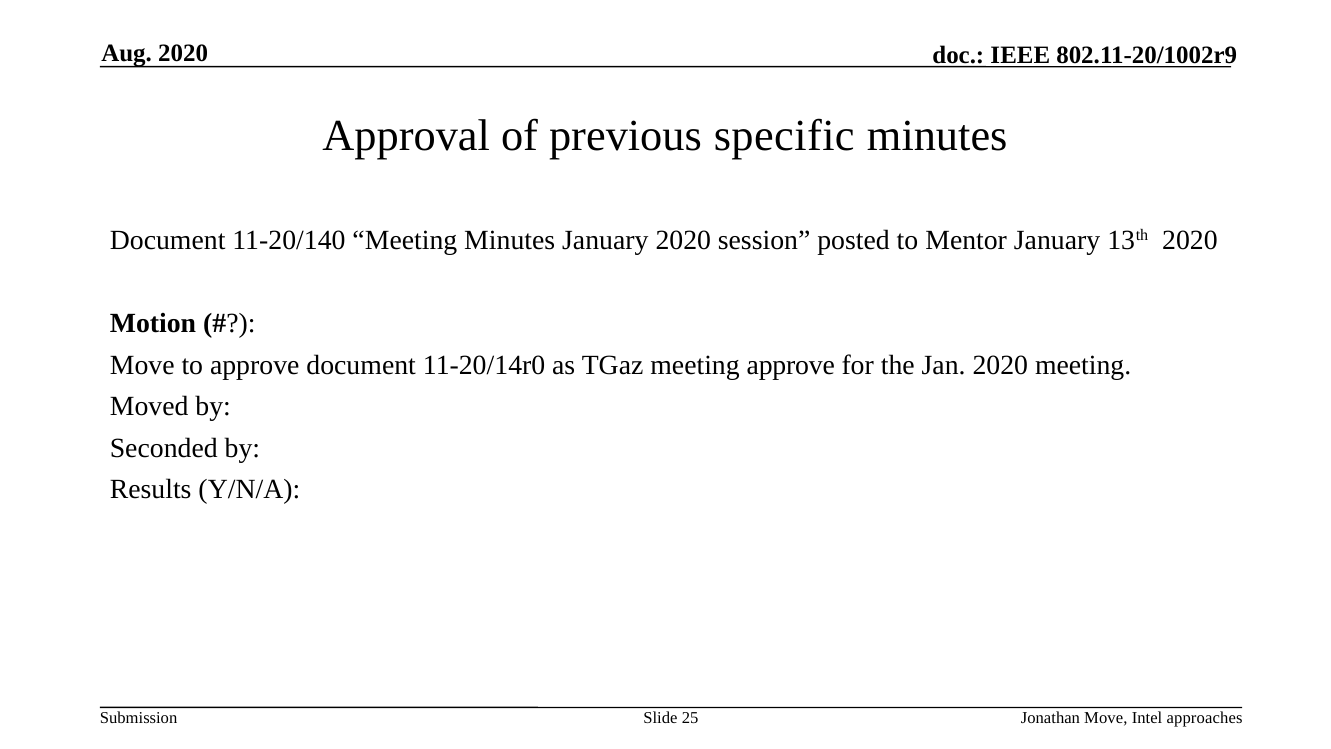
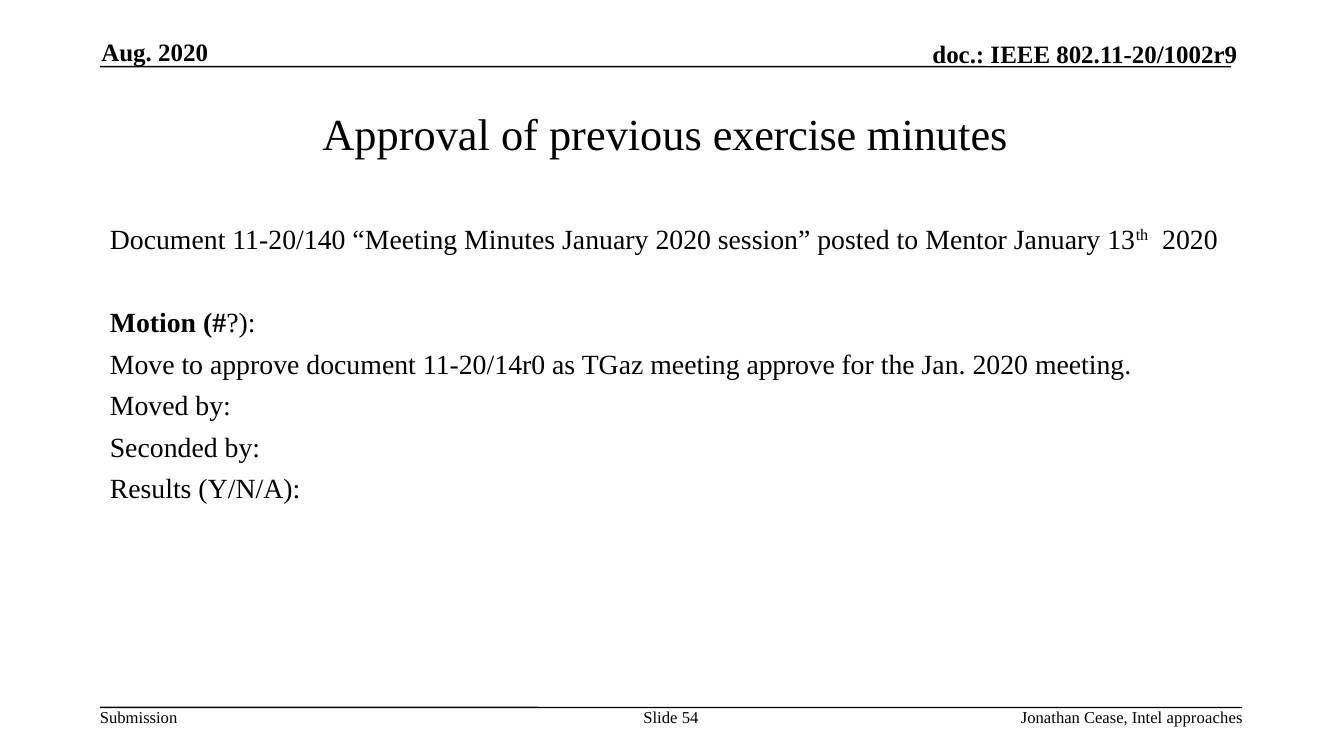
specific: specific -> exercise
25: 25 -> 54
Jonathan Move: Move -> Cease
